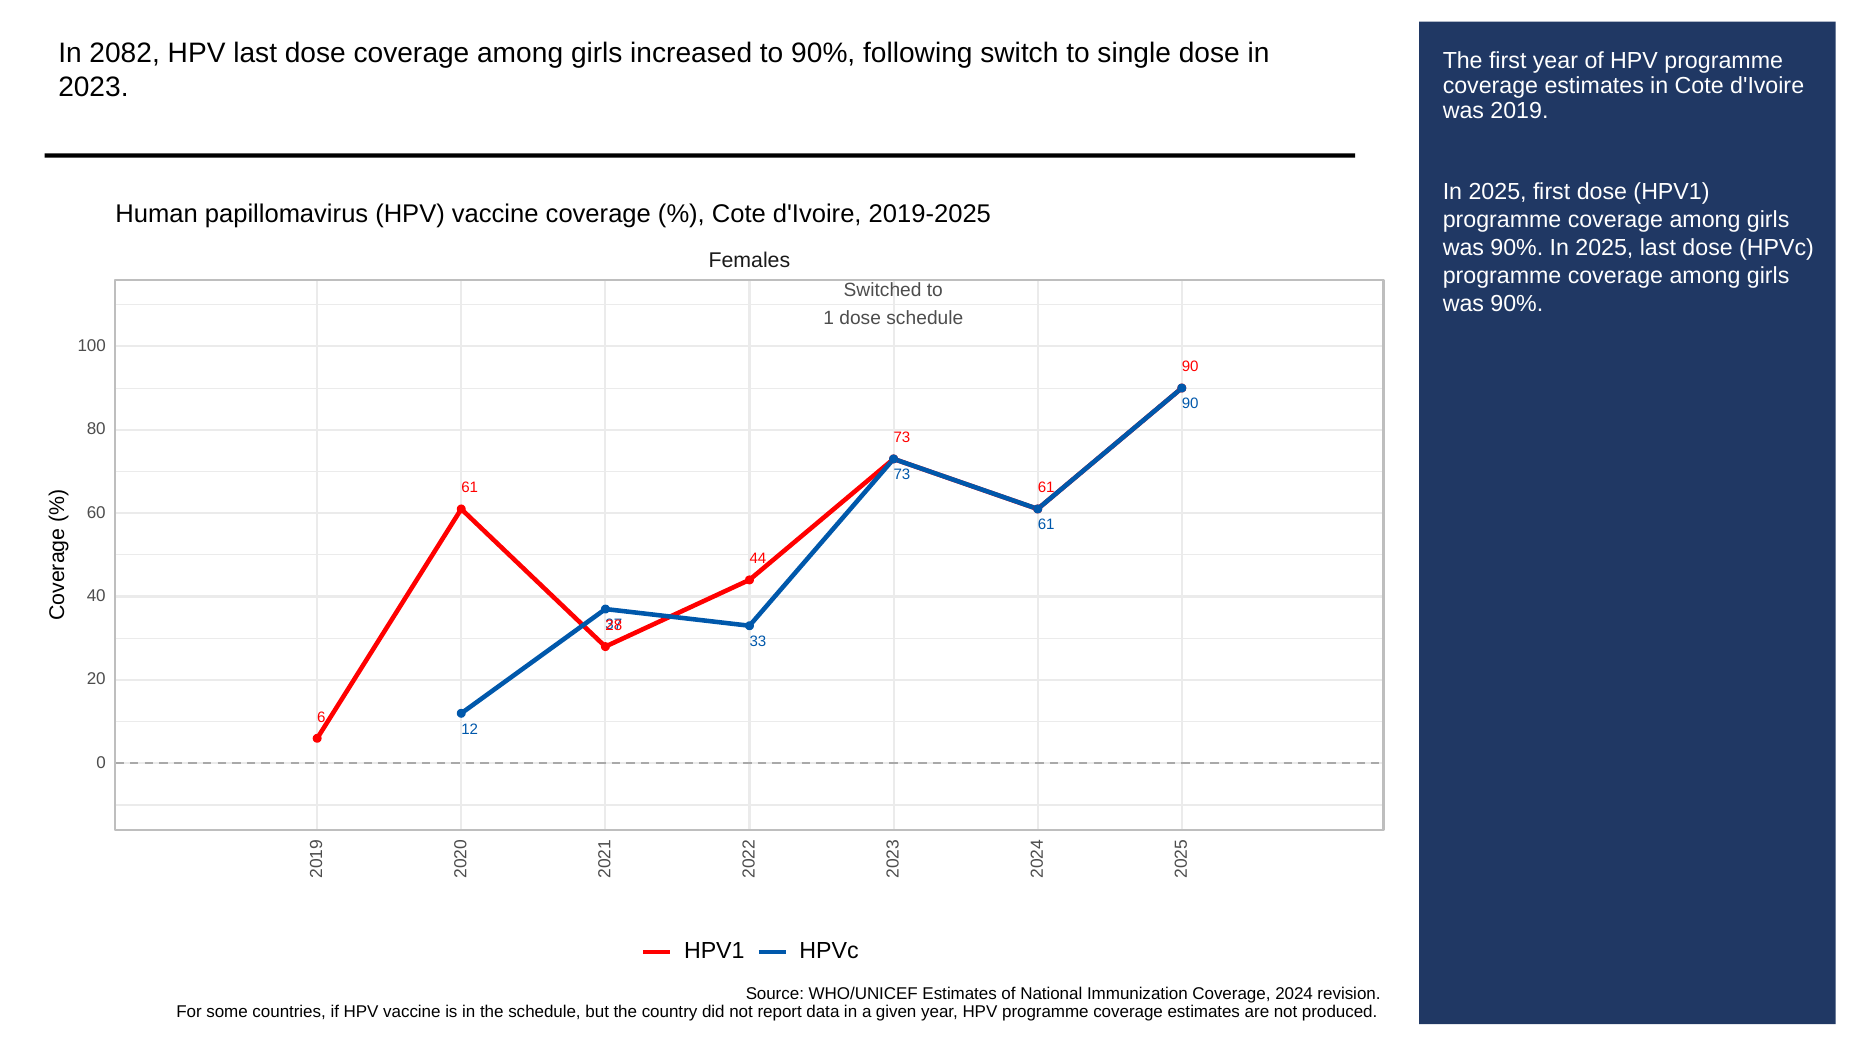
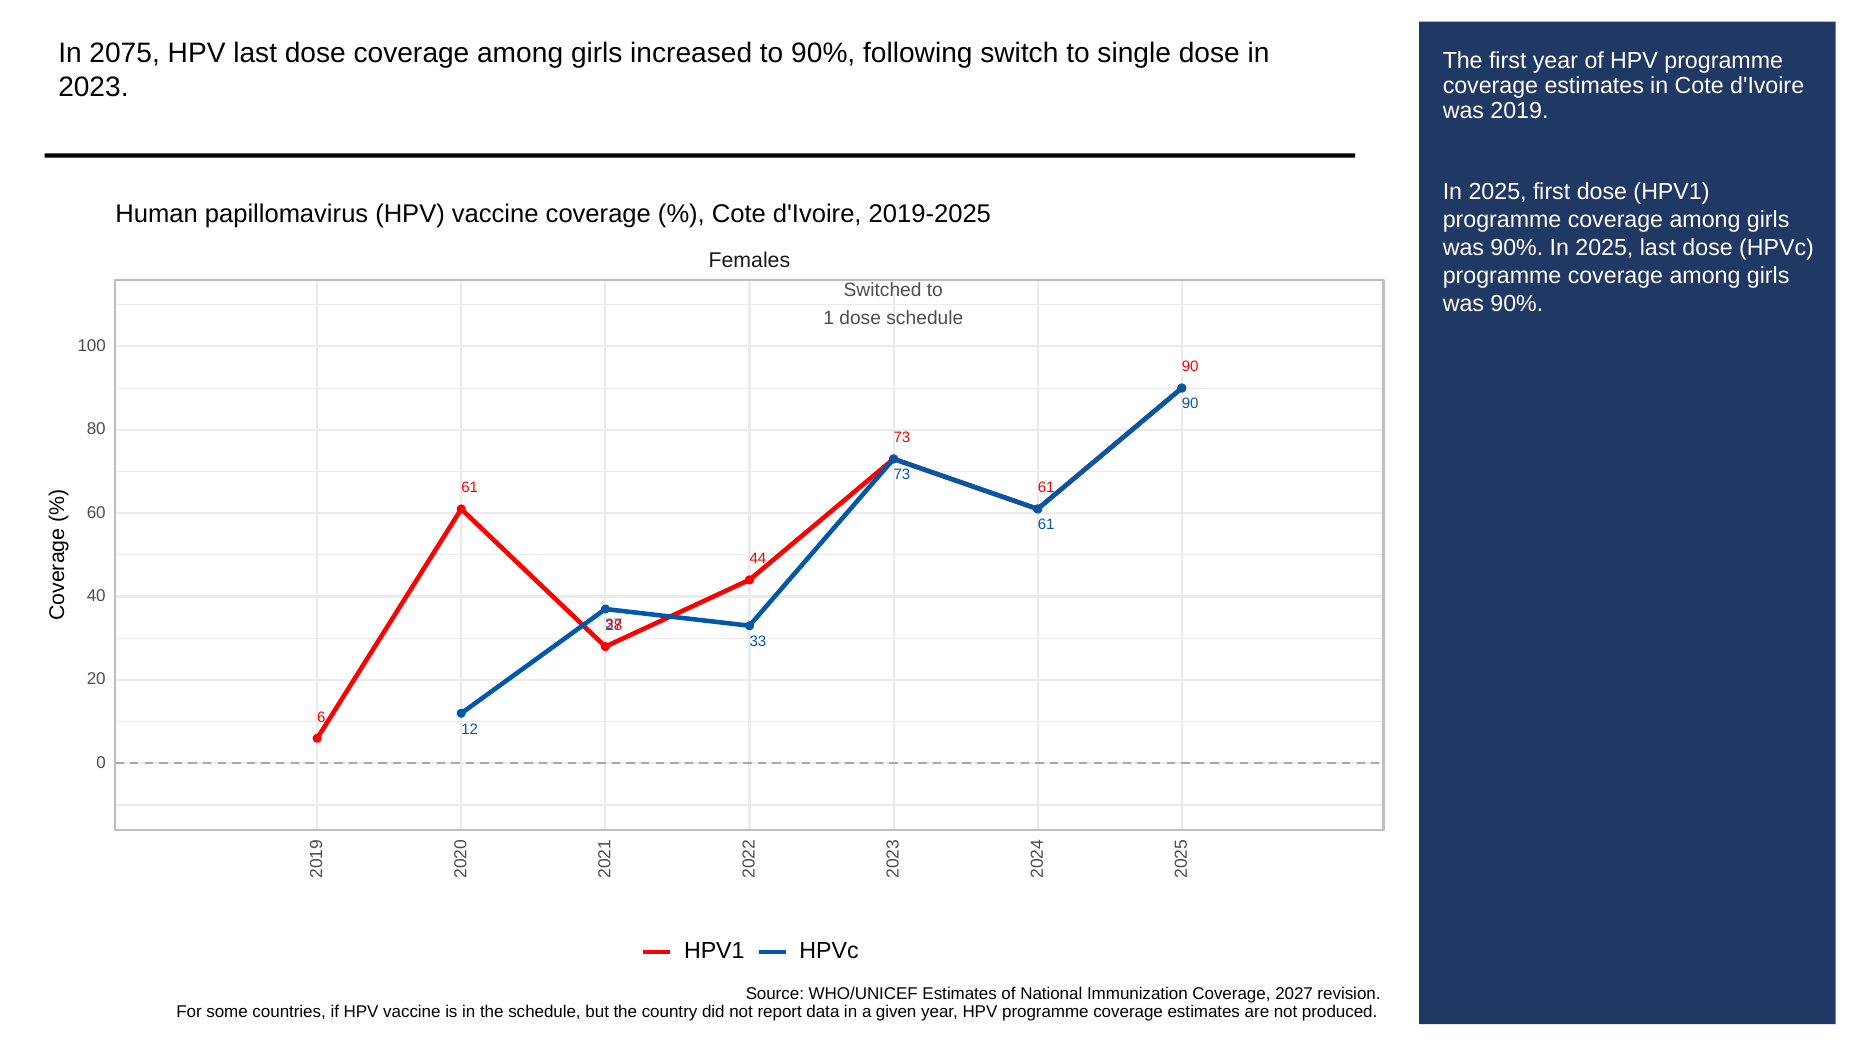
2082: 2082 -> 2075
2024: 2024 -> 2027
